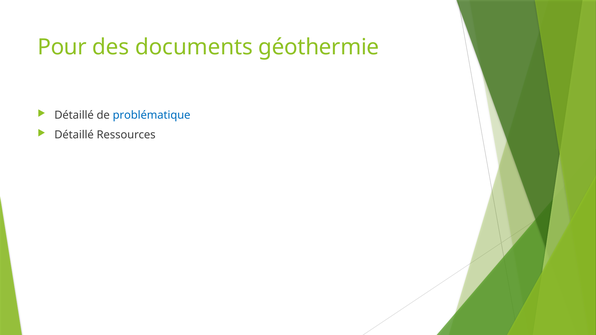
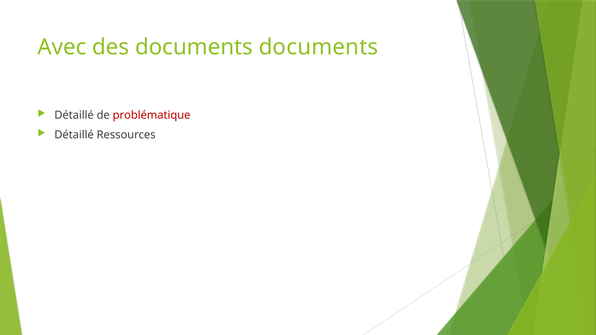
Pour: Pour -> Avec
documents géothermie: géothermie -> documents
problématique colour: blue -> red
